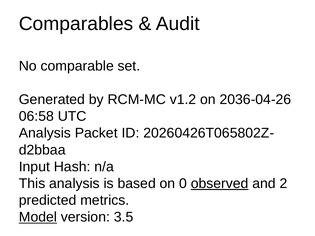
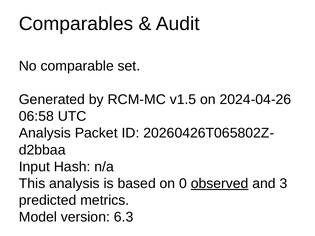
v1.2: v1.2 -> v1.5
2036-04-26: 2036-04-26 -> 2024-04-26
2: 2 -> 3
Model underline: present -> none
3.5: 3.5 -> 6.3
